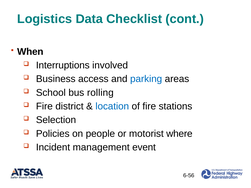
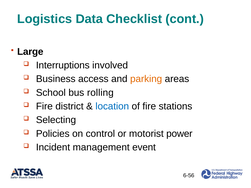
When: When -> Large
parking colour: blue -> orange
Selection: Selection -> Selecting
people: people -> control
where: where -> power
